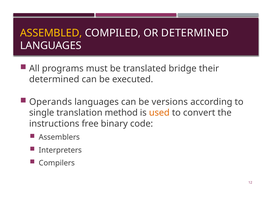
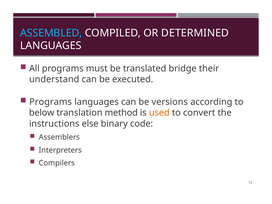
ASSEMBLED colour: yellow -> light blue
determined at (54, 79): determined -> understand
Operands at (51, 102): Operands -> Programs
single: single -> below
free: free -> else
